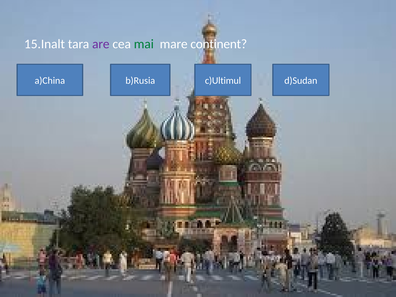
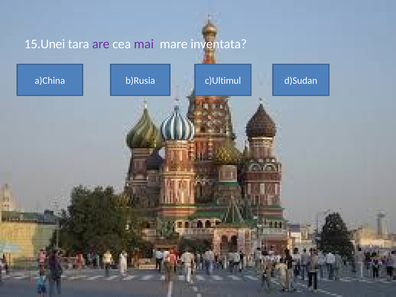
15.Inalt: 15.Inalt -> 15.Unei
mai colour: green -> purple
continent: continent -> inventata
